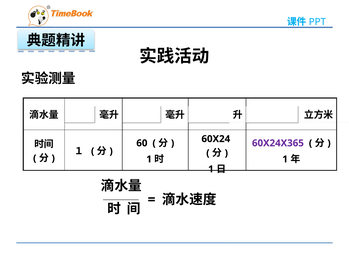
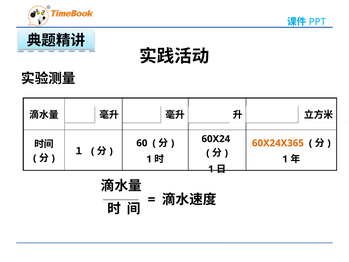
60X24X365 colour: purple -> orange
